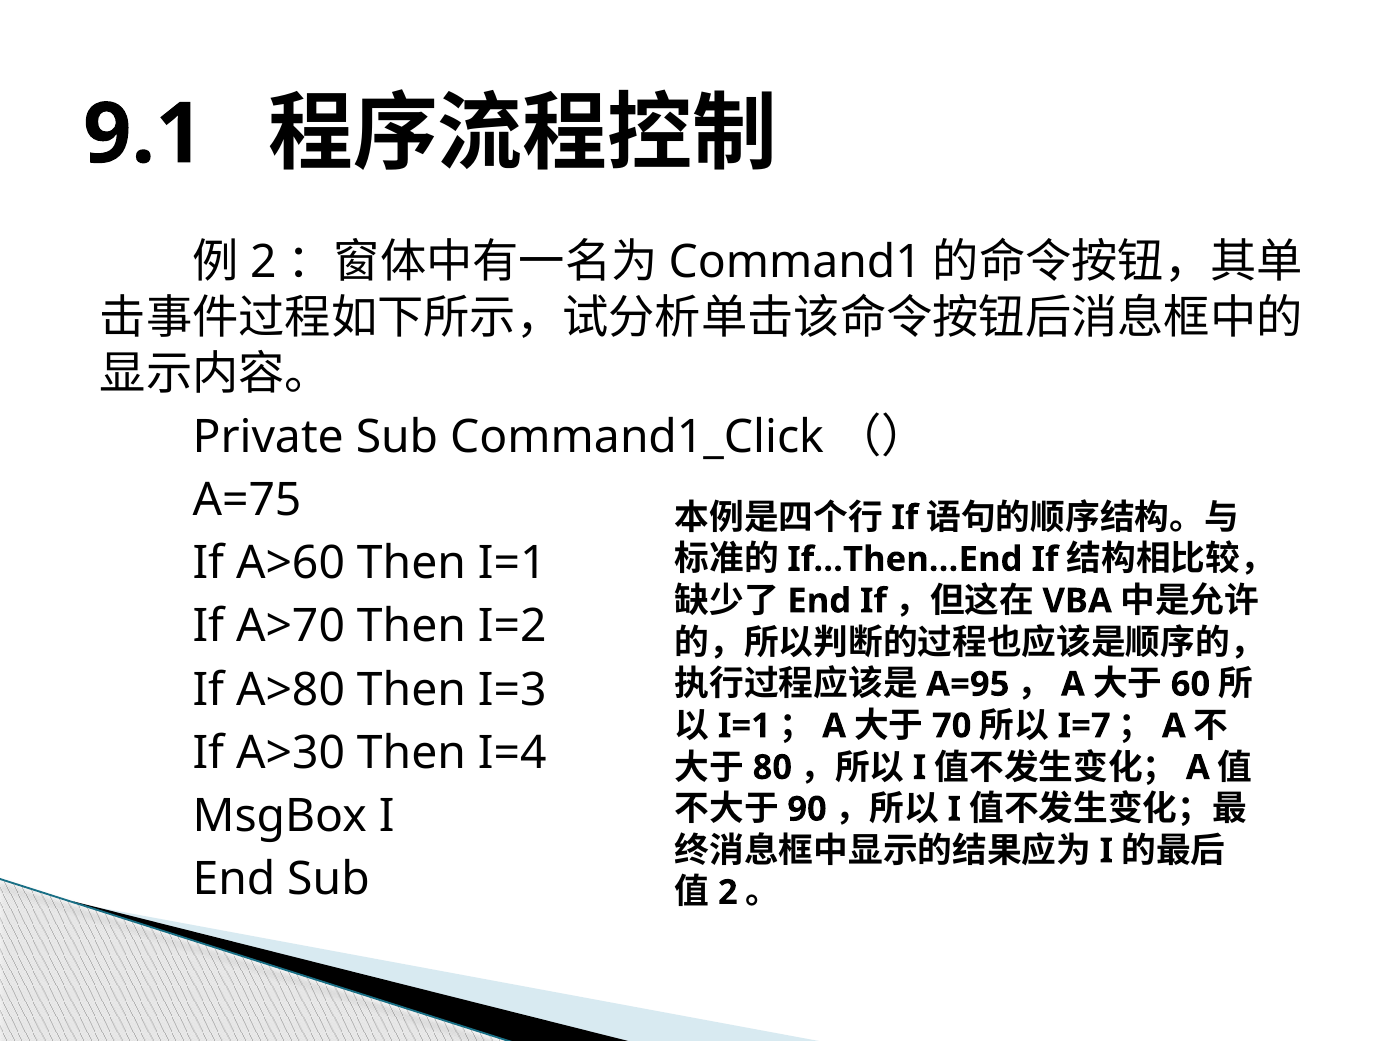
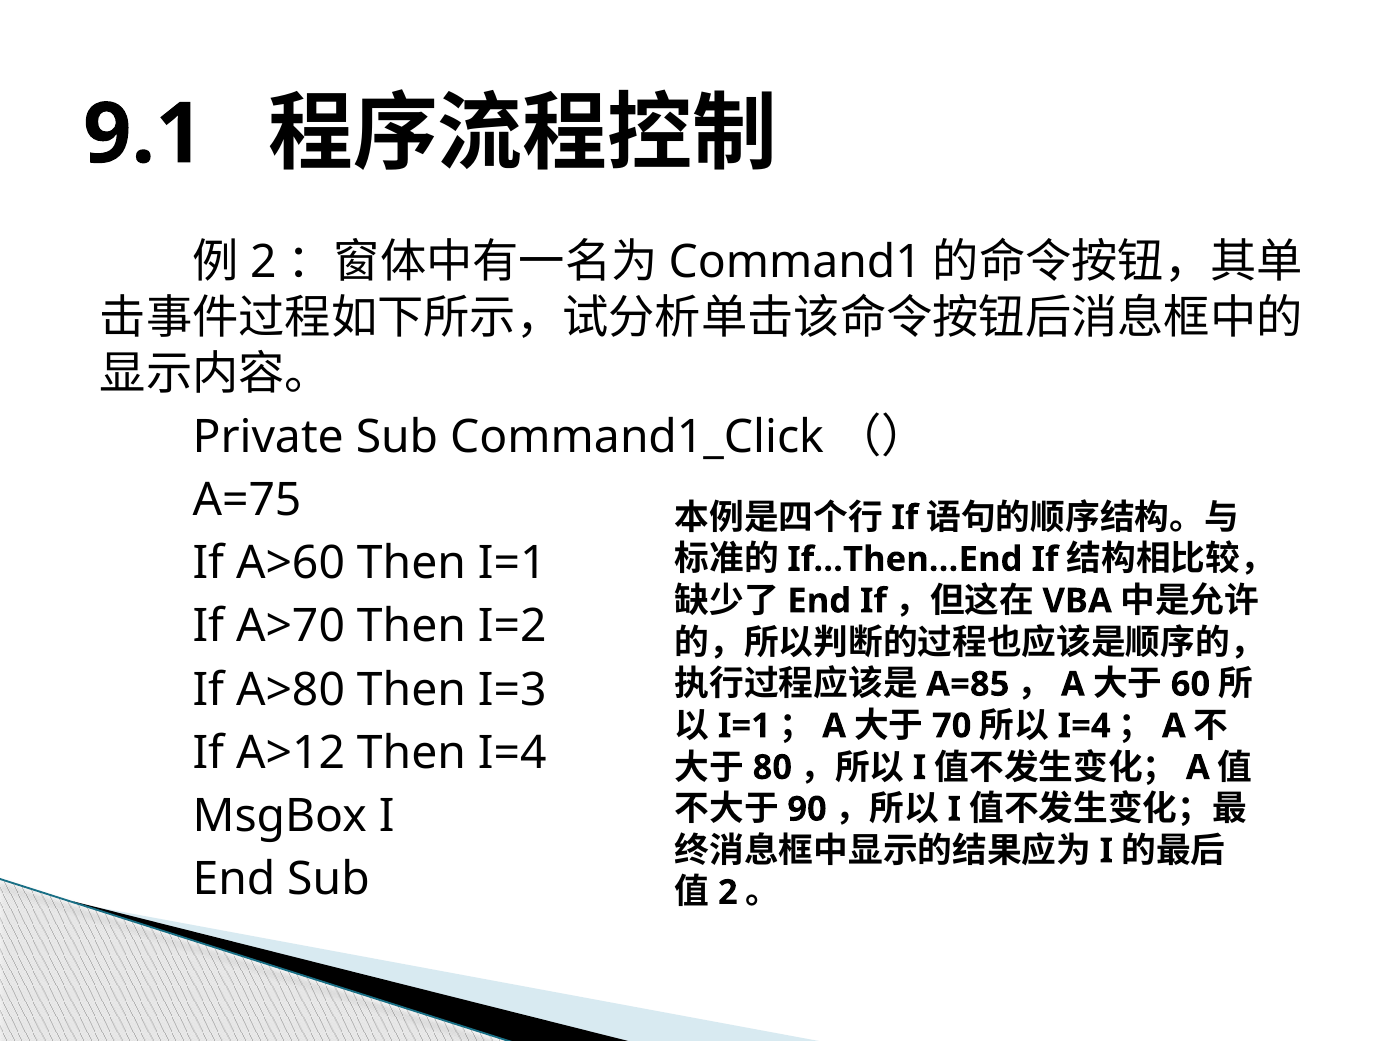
A=95: A=95 -> A=85
I=7 at (1084, 726): I=7 -> I=4
A>30: A>30 -> A>12
